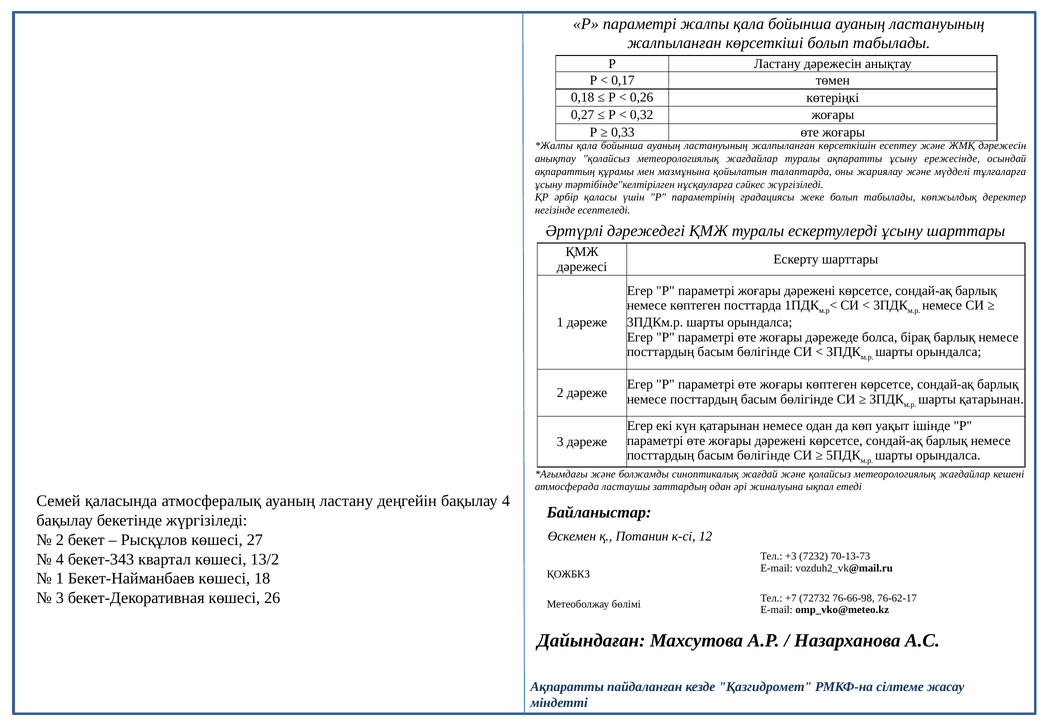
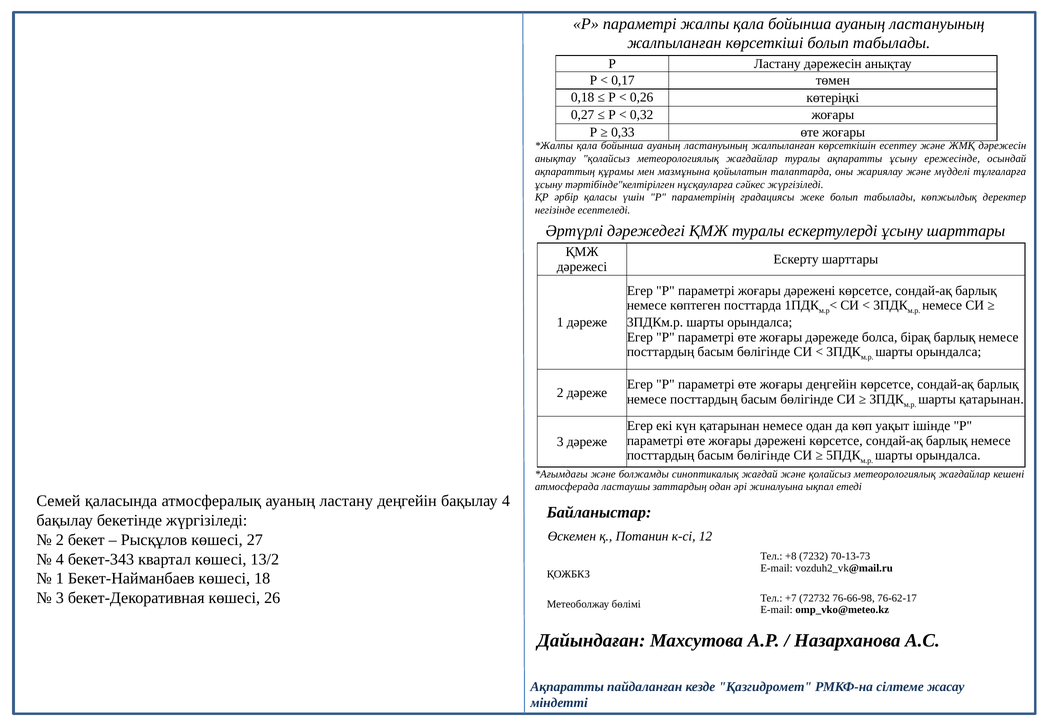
жоғары көптеген: көптеген -> деңгейін
+3: +3 -> +8
